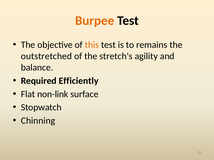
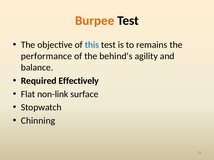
this colour: orange -> blue
outstretched: outstretched -> performance
stretch's: stretch's -> behind's
Efficiently: Efficiently -> Effectively
